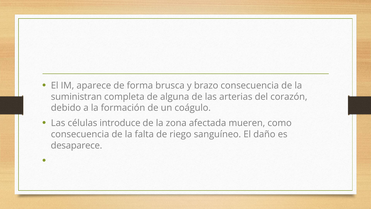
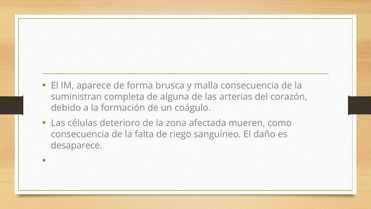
brazo: brazo -> malla
introduce: introduce -> deterioro
